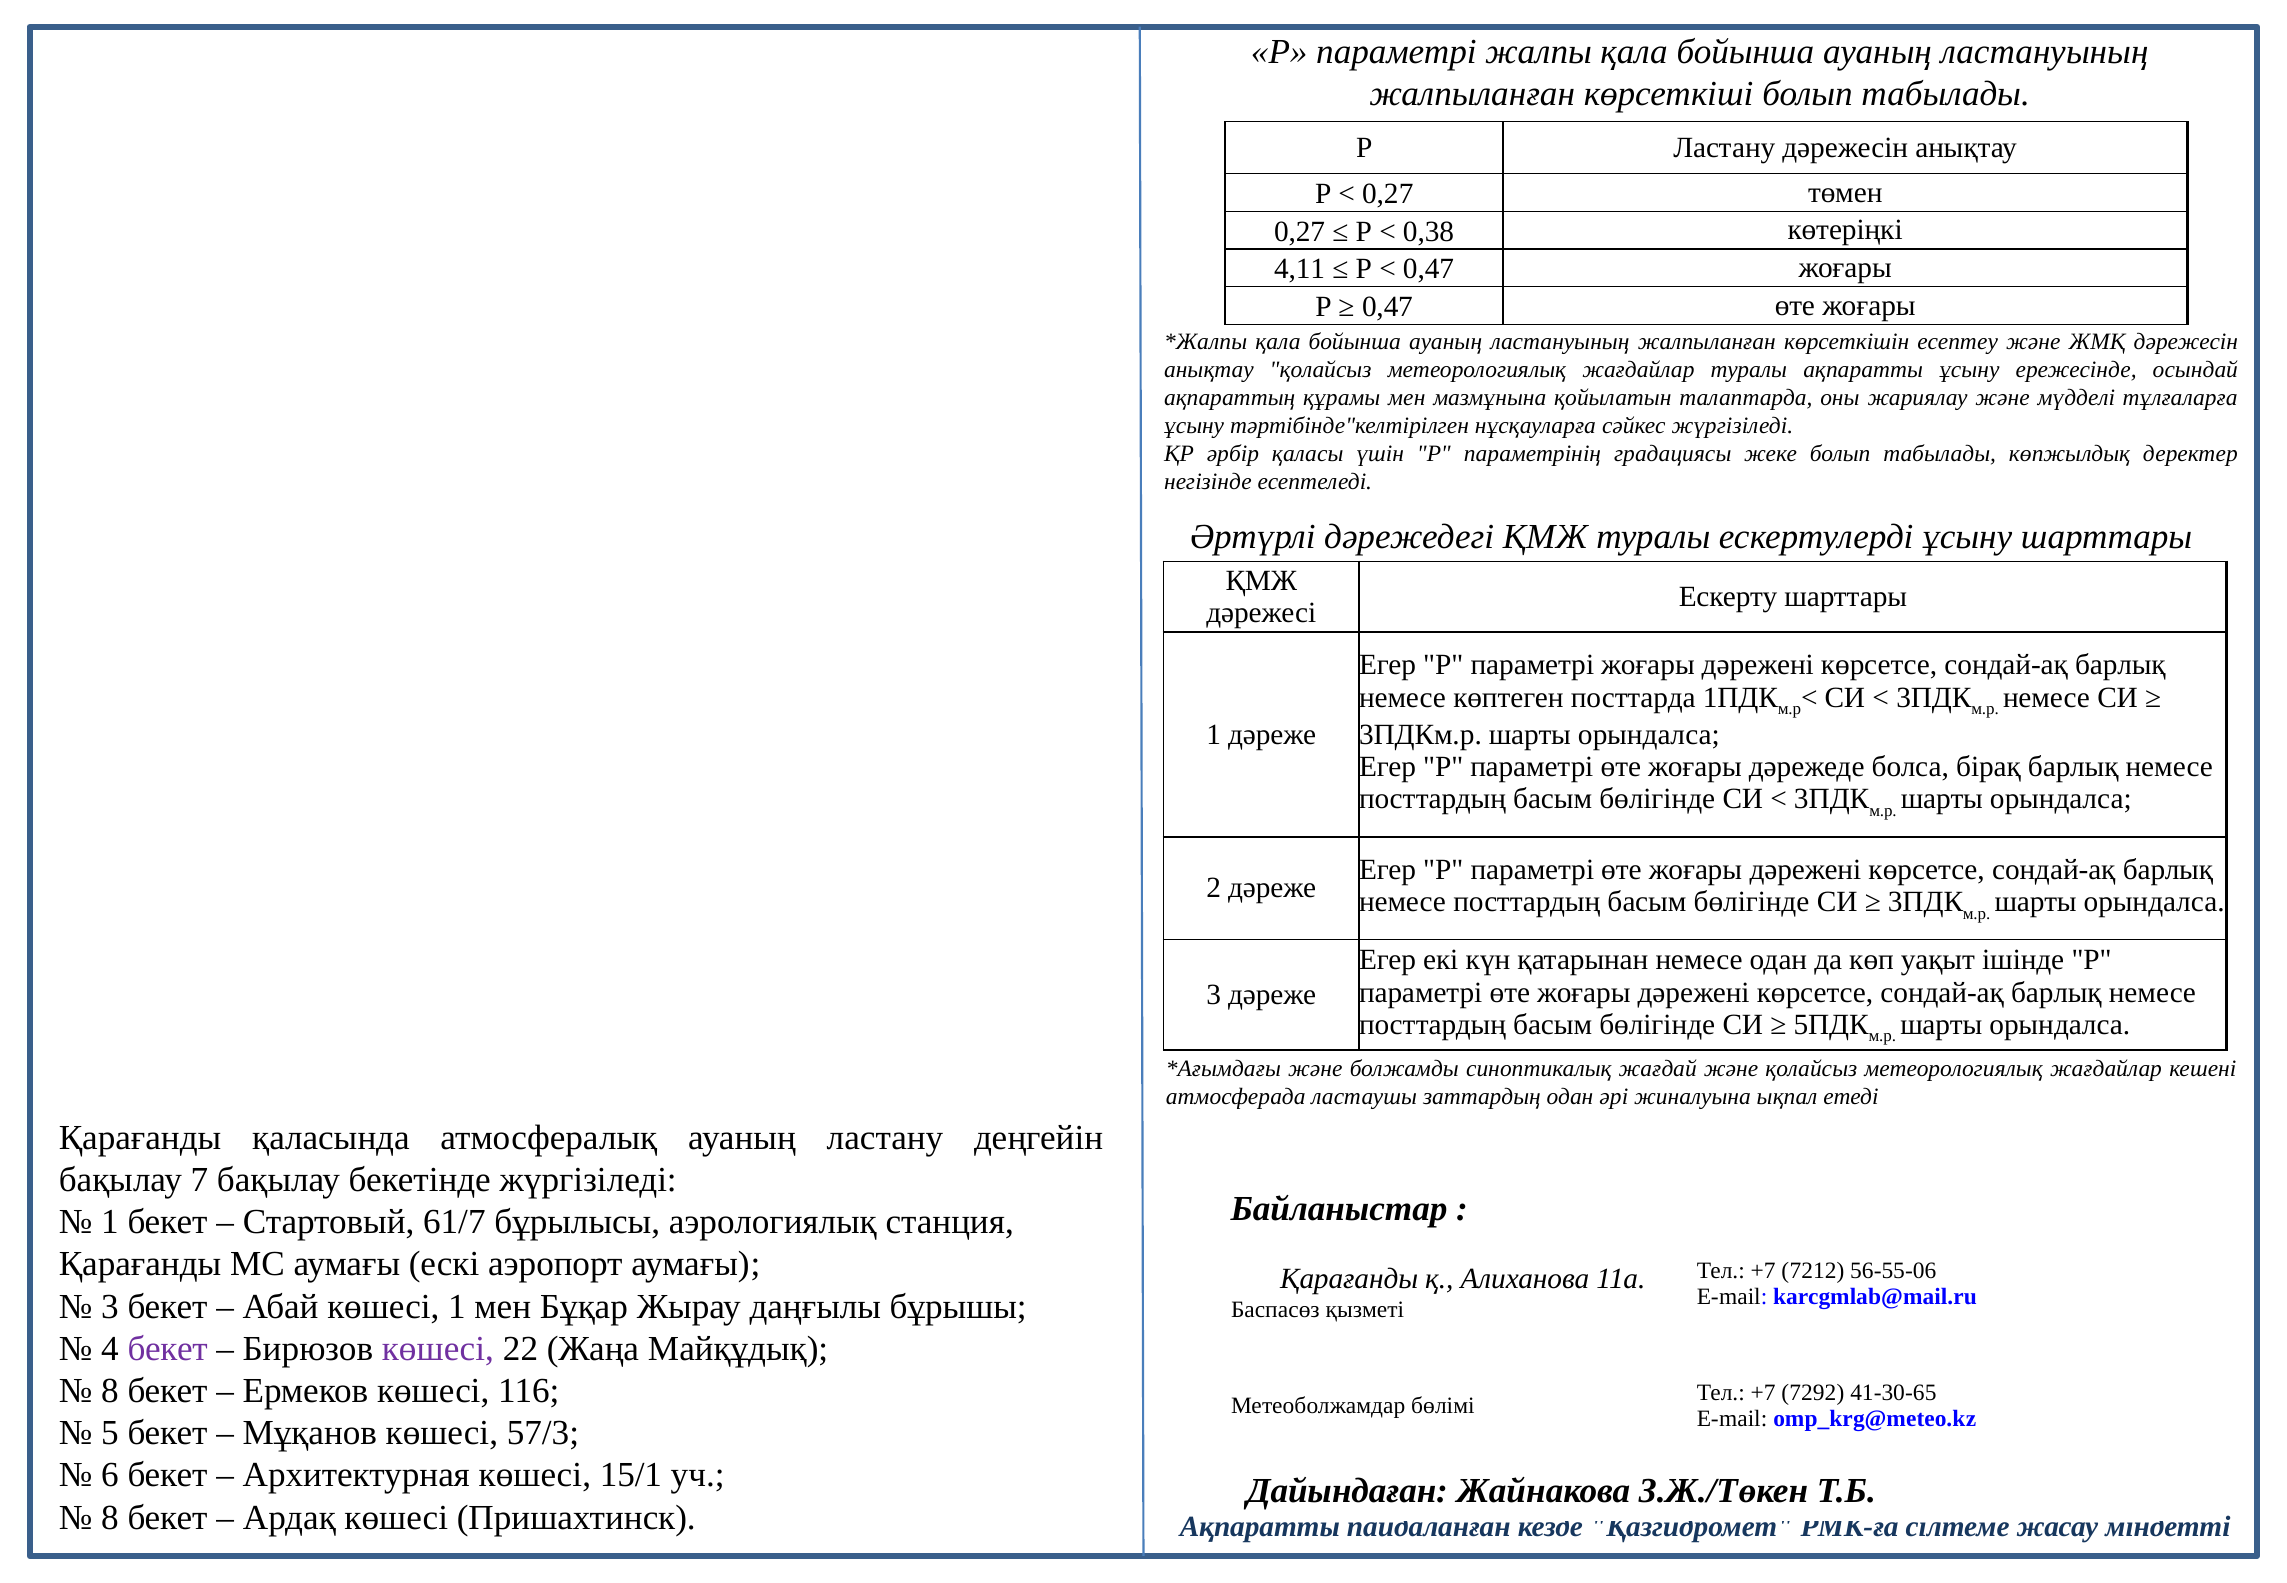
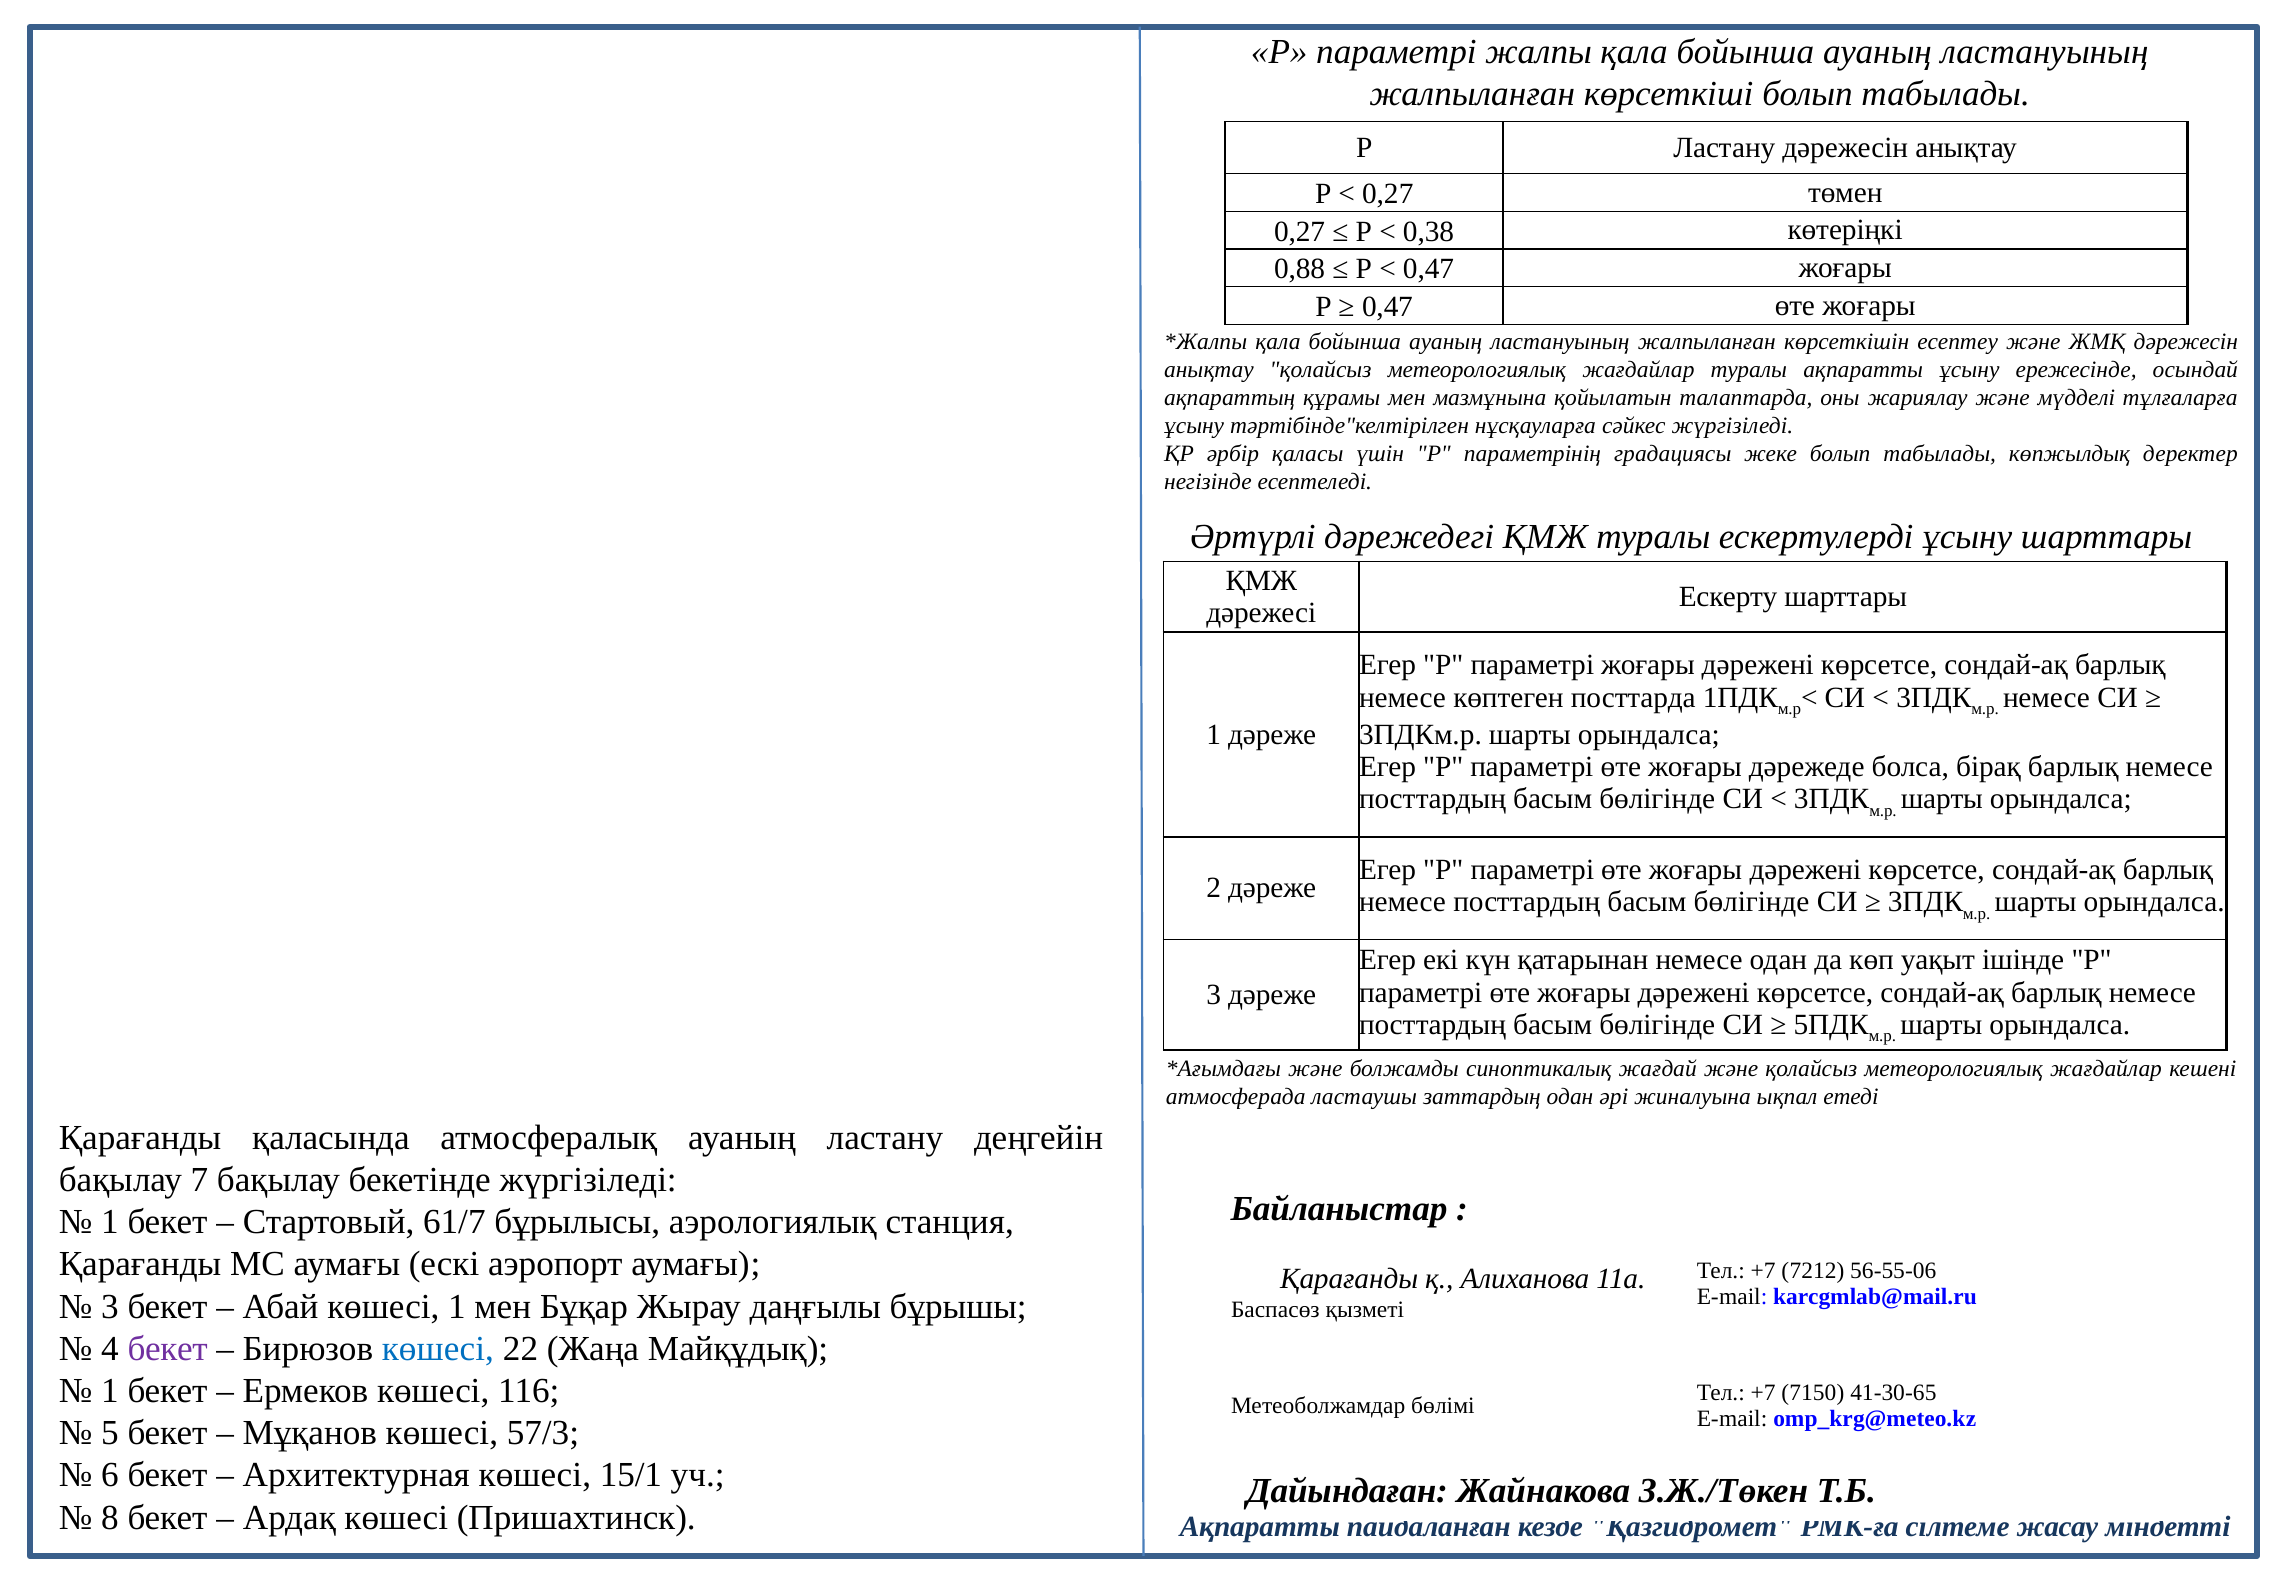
4,11: 4,11 -> 0,88
көшесі at (438, 1349) colour: purple -> blue
8 at (110, 1391): 8 -> 1
7292: 7292 -> 7150
